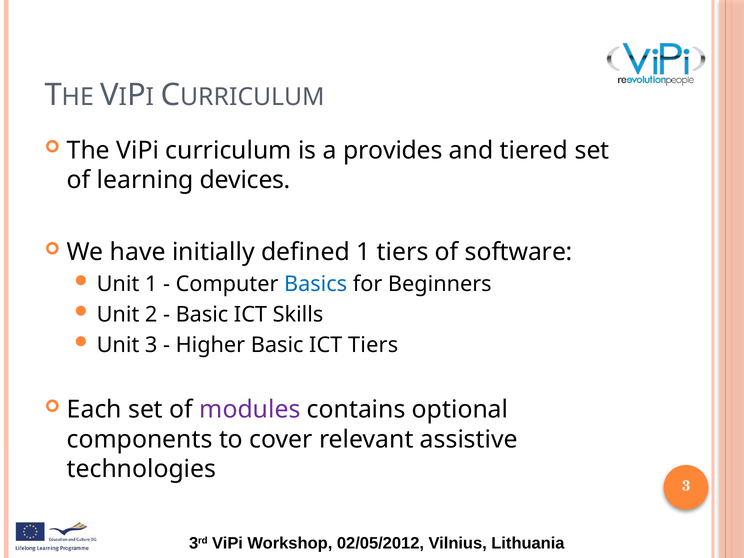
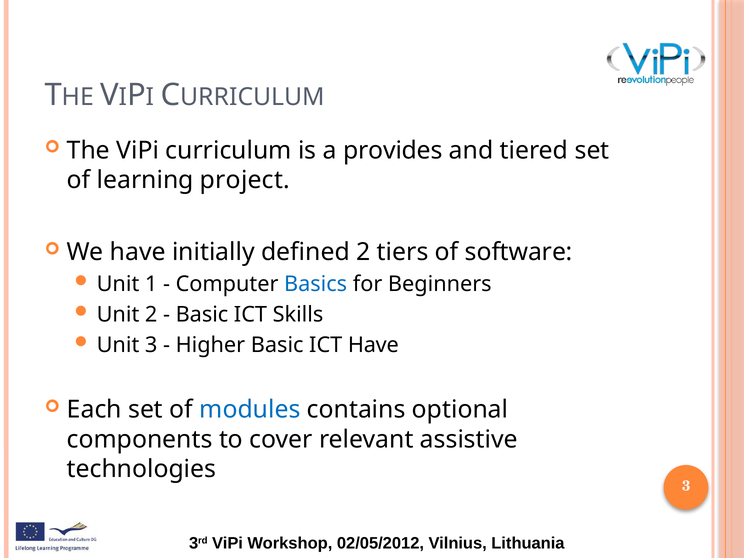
devices: devices -> project
defined 1: 1 -> 2
ICT Tiers: Tiers -> Have
modules colour: purple -> blue
